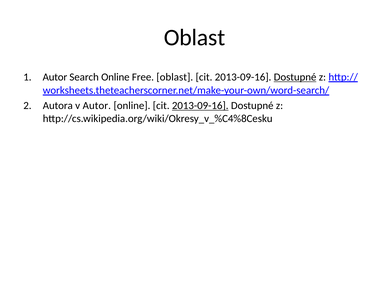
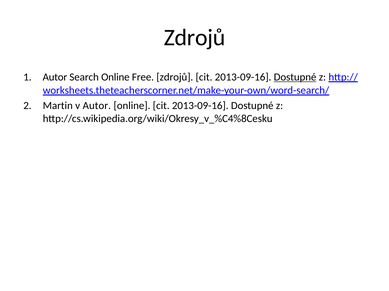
Oblast at (195, 38): Oblast -> Zdrojů
Free oblast: oblast -> zdrojů
Autora: Autora -> Martin
2013-09-16 at (200, 106) underline: present -> none
